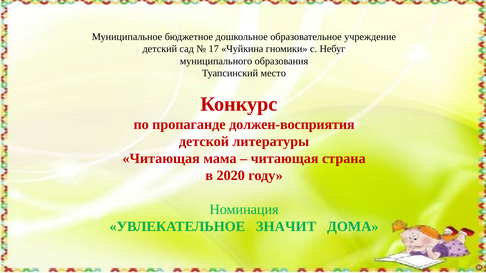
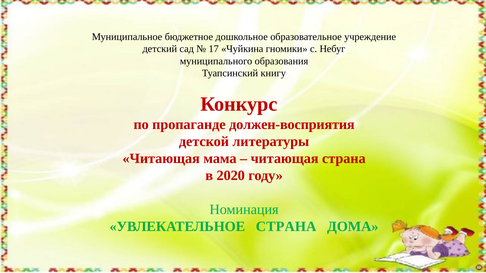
место: место -> книгу
УВЛЕКАТЕЛЬНОЕ ЗНАЧИТ: ЗНАЧИТ -> СТРАНА
